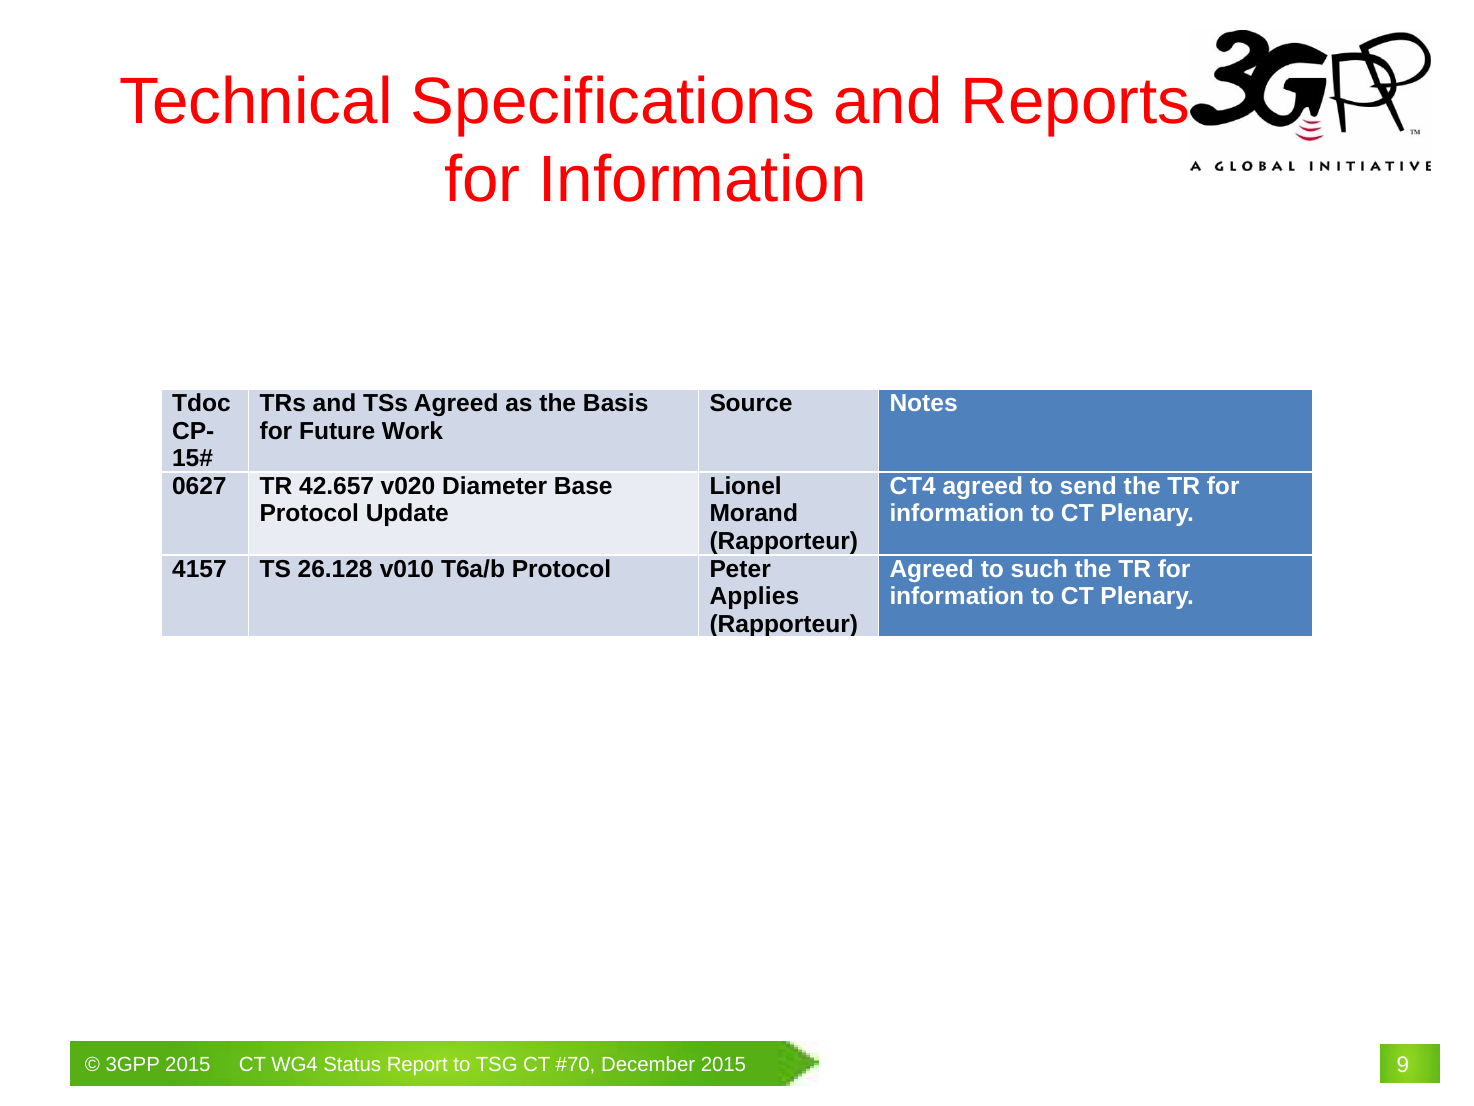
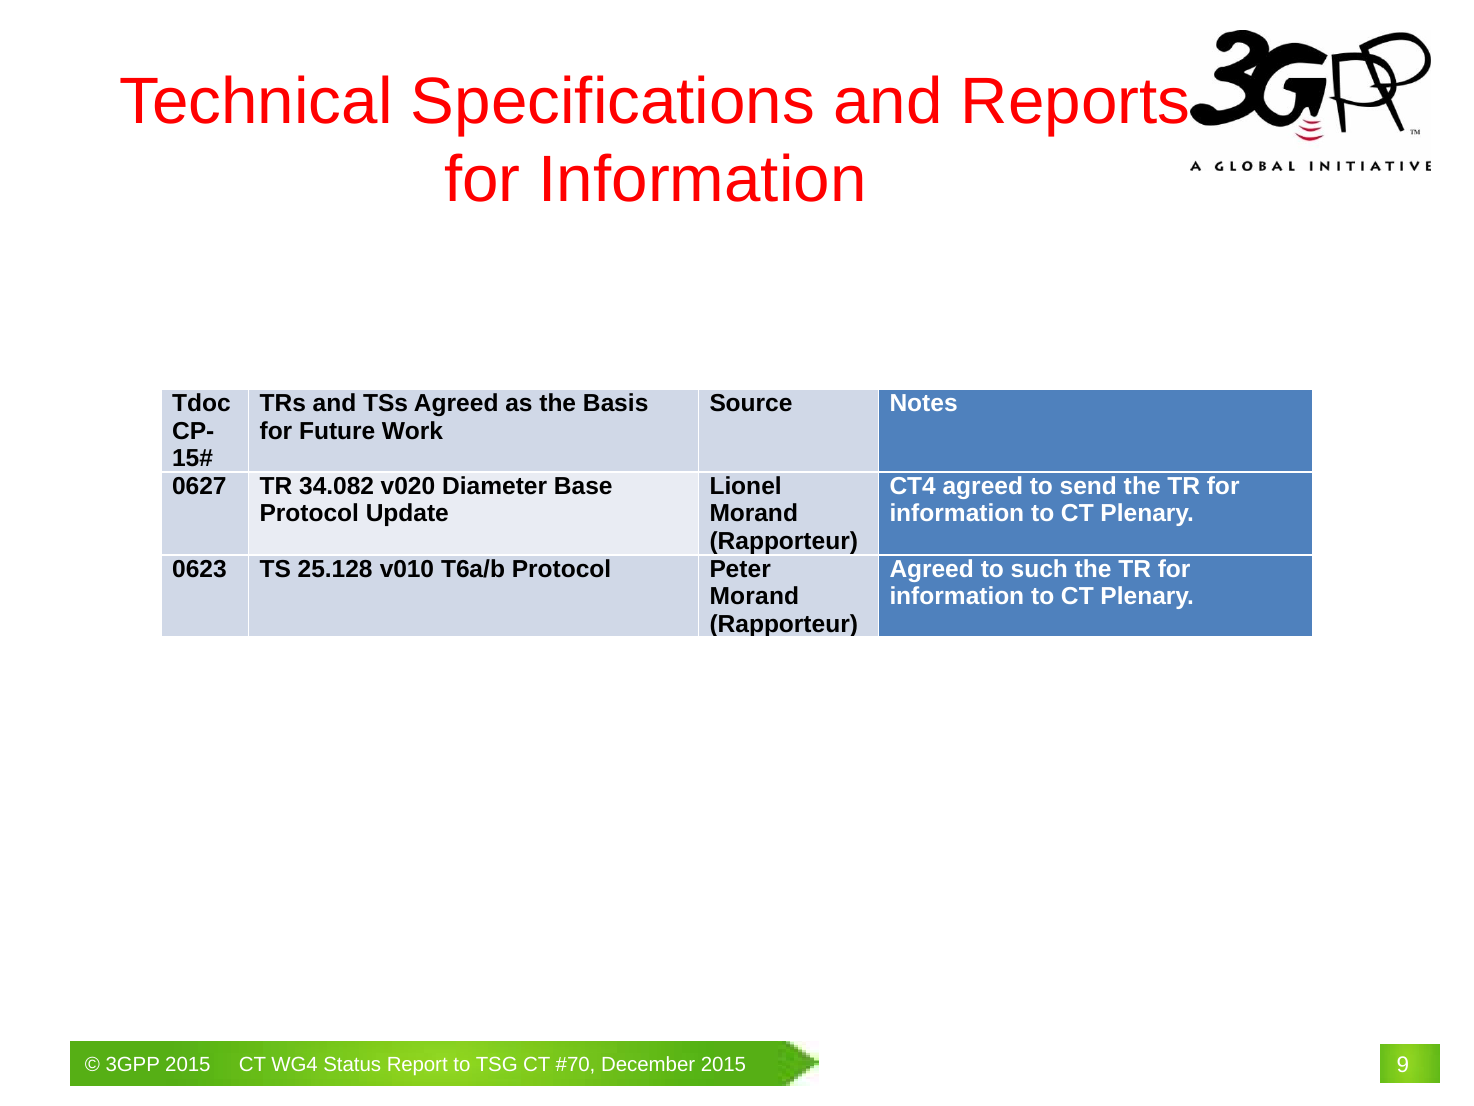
42.657: 42.657 -> 34.082
4157: 4157 -> 0623
26.128: 26.128 -> 25.128
Applies at (754, 596): Applies -> Morand
